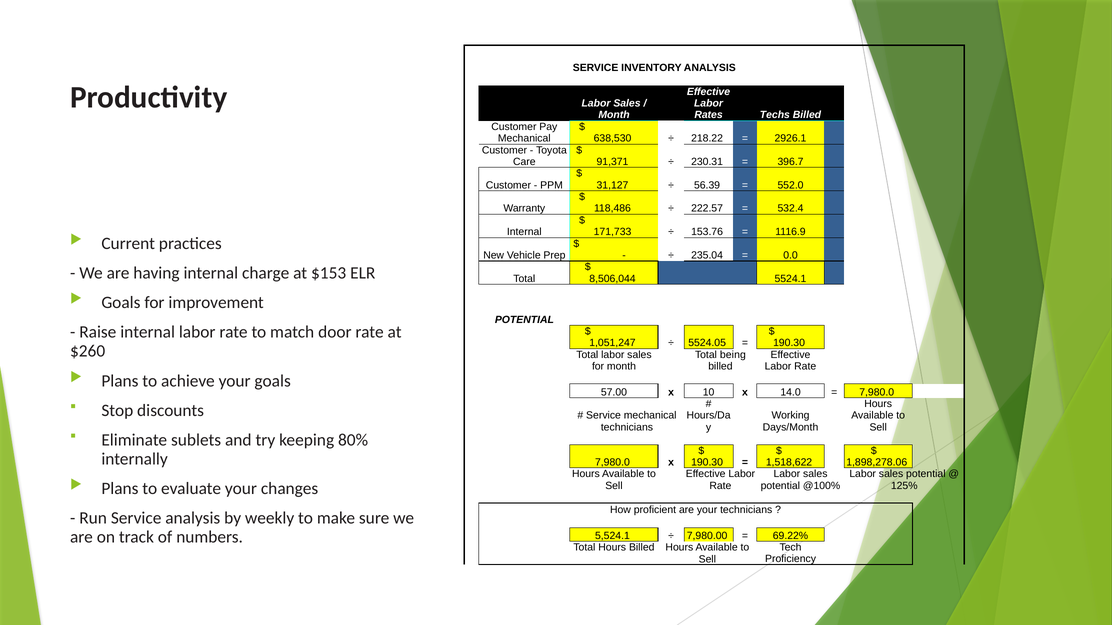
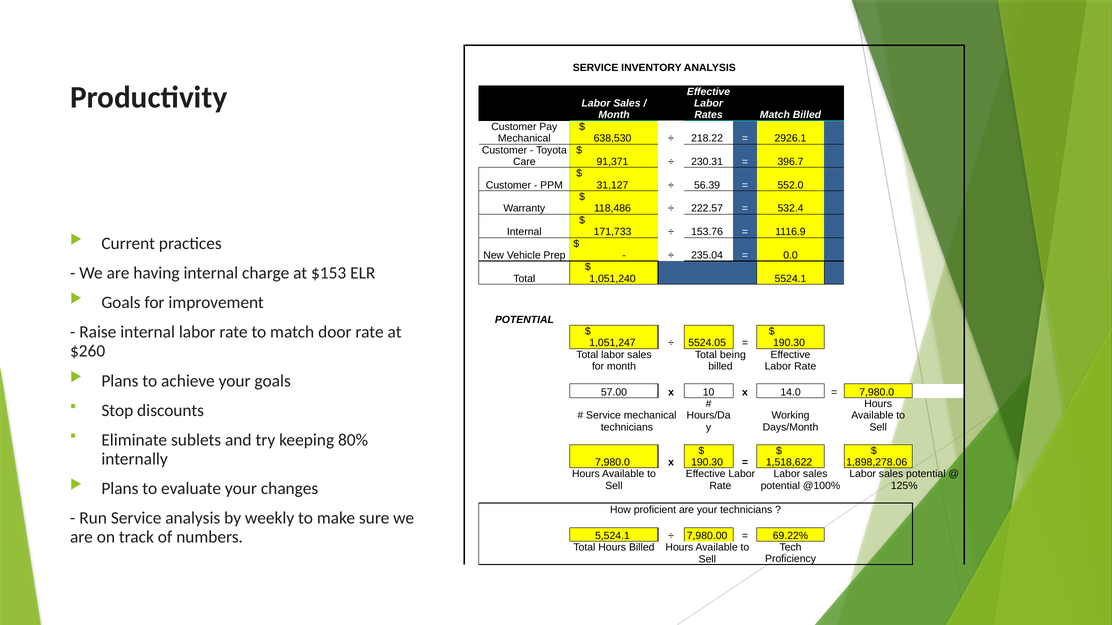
Rates Techs: Techs -> Match
8,506,044: 8,506,044 -> 1,051,240
